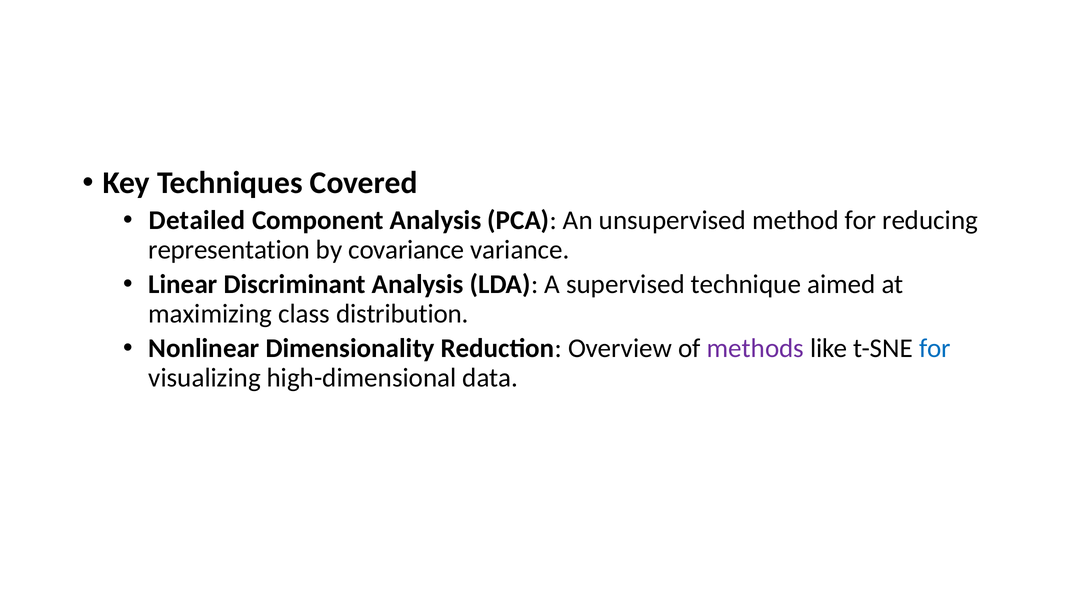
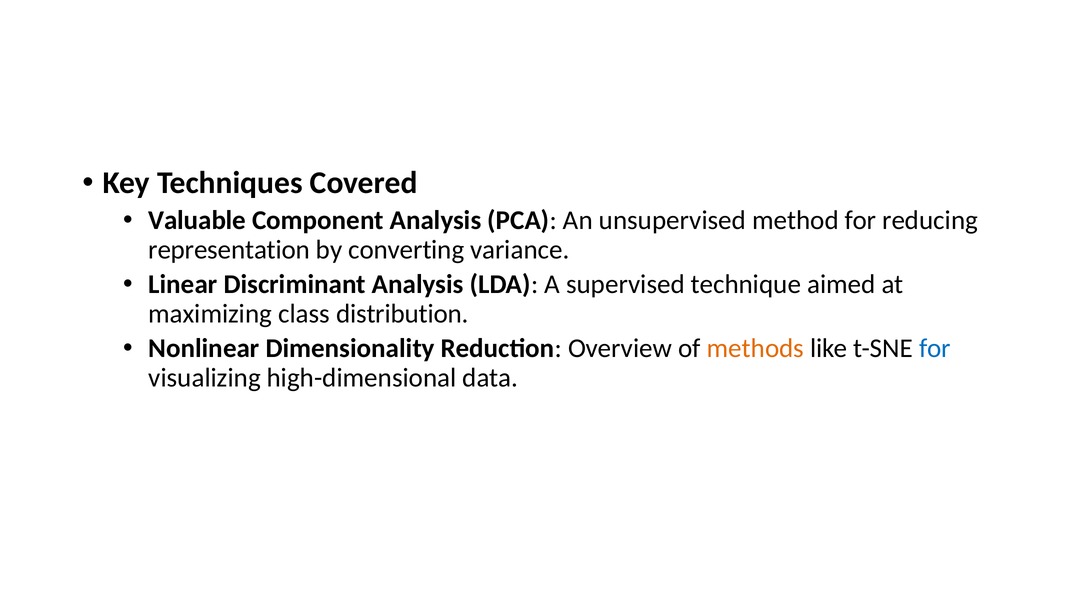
Detailed: Detailed -> Valuable
covariance: covariance -> converting
methods colour: purple -> orange
